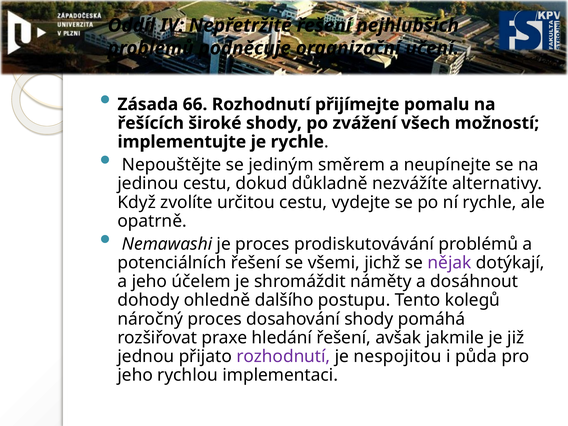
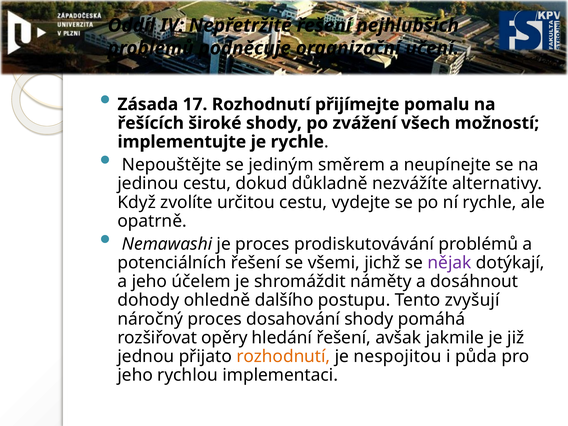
66: 66 -> 17
kolegů: kolegů -> zvyšují
praxe: praxe -> opěry
rozhodnutí at (283, 356) colour: purple -> orange
